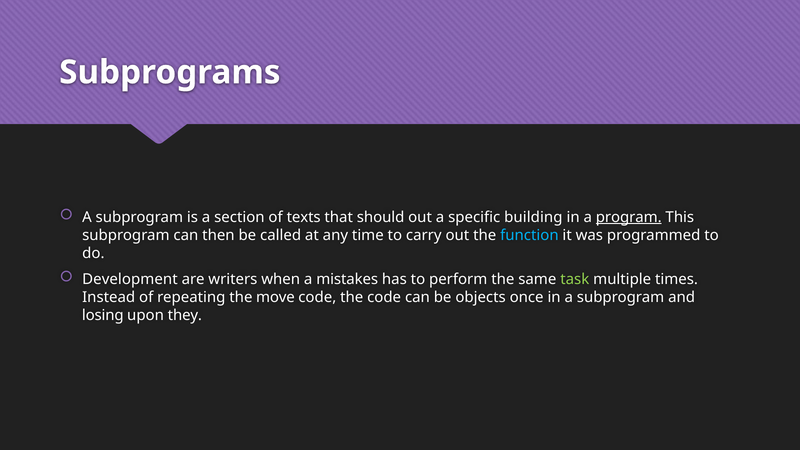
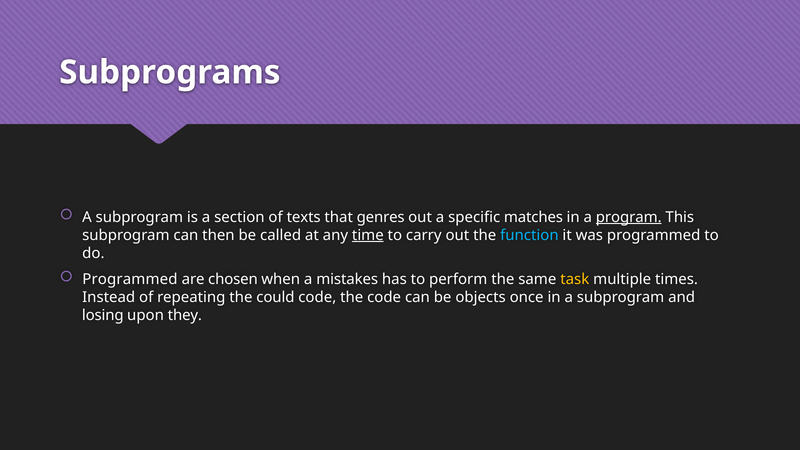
should: should -> genres
building: building -> matches
time underline: none -> present
Development at (130, 279): Development -> Programmed
writers: writers -> chosen
task colour: light green -> yellow
move: move -> could
